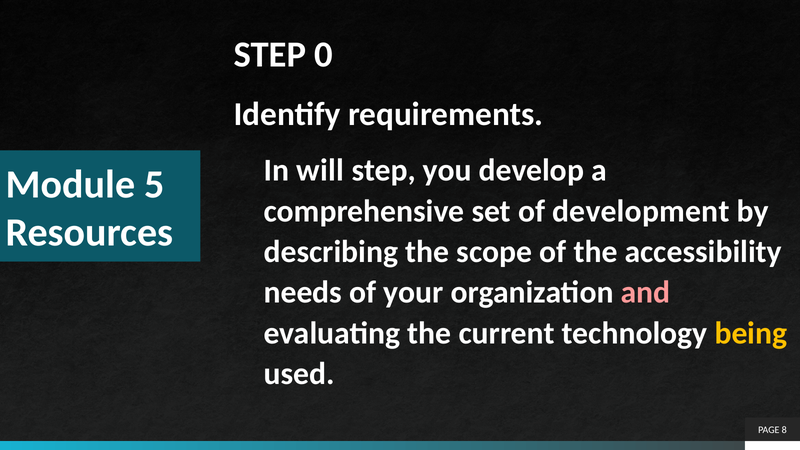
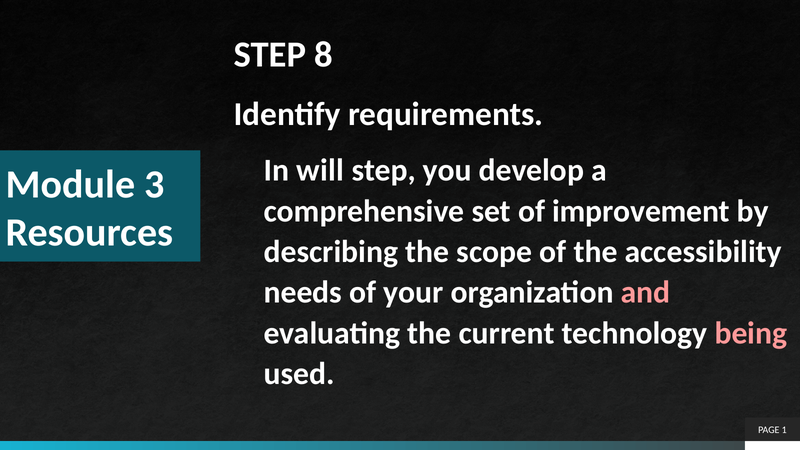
0: 0 -> 8
5: 5 -> 3
development: development -> improvement
being colour: yellow -> pink
8: 8 -> 1
